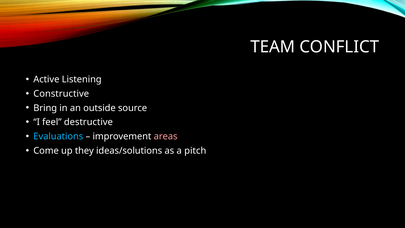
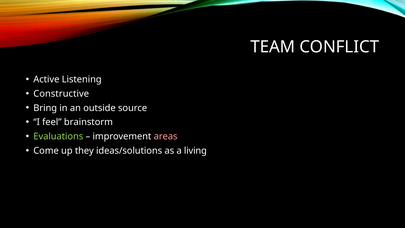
destructive: destructive -> brainstorm
Evaluations colour: light blue -> light green
pitch: pitch -> living
